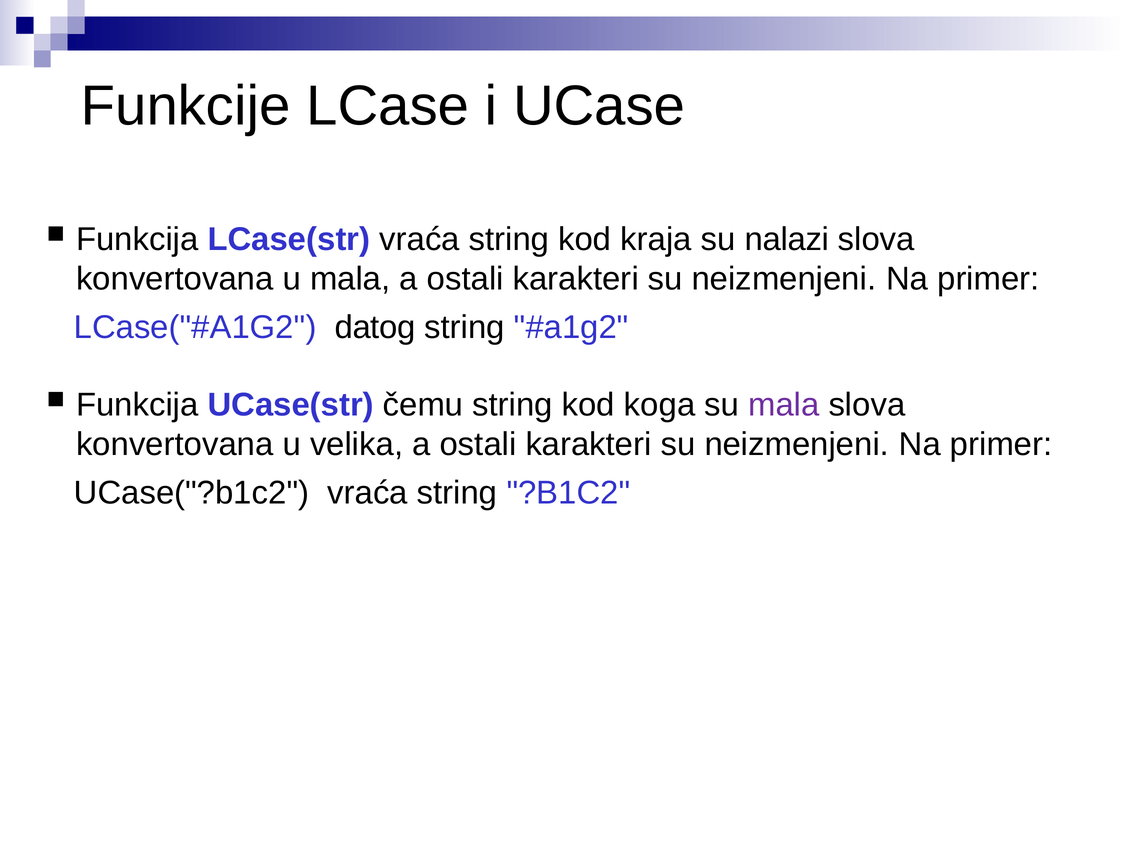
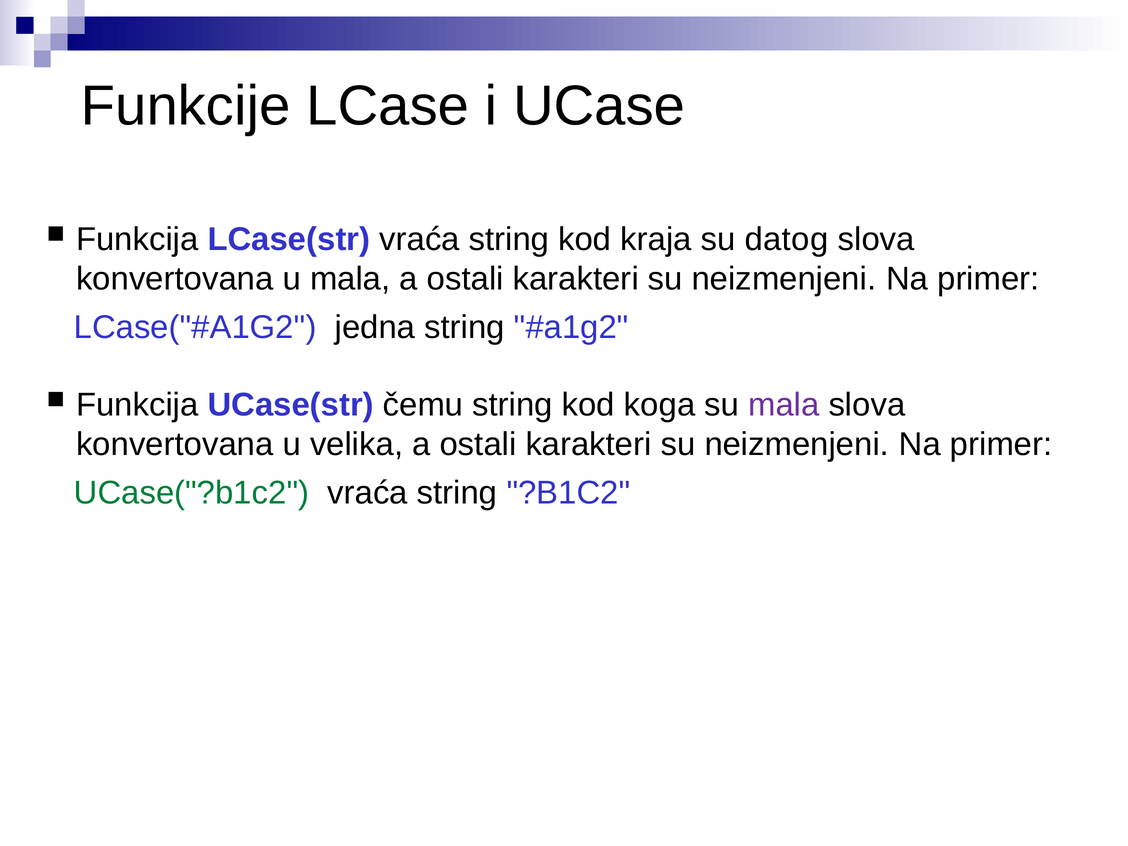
nalazi: nalazi -> datog
datog: datog -> jedna
UCase("?b1c2 colour: black -> green
